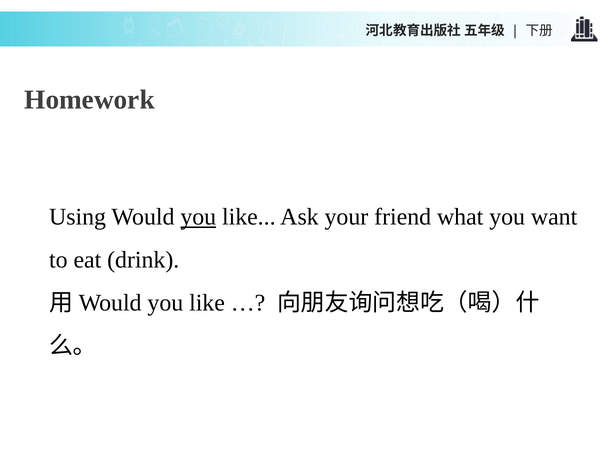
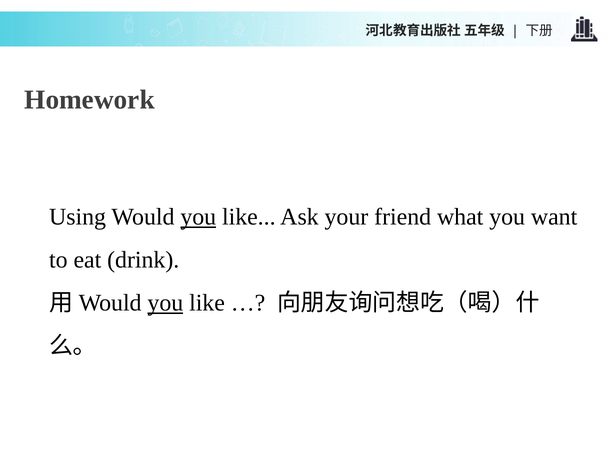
you at (165, 303) underline: none -> present
